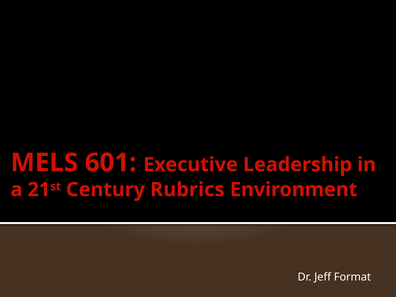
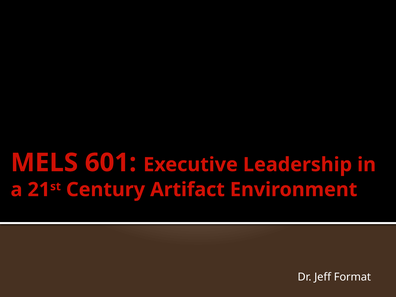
Rubrics: Rubrics -> Artifact
